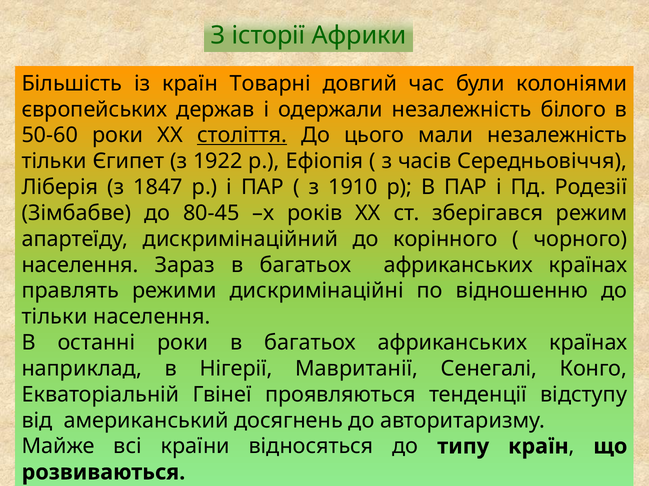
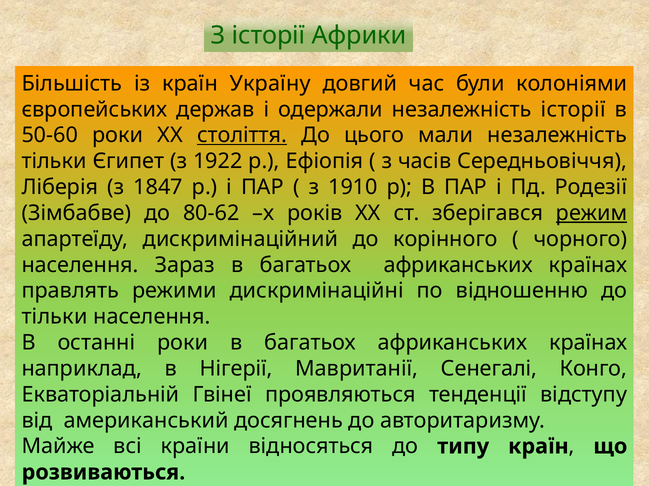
Товарні: Товарні -> Україну
незалежність білого: білого -> історії
80-45: 80-45 -> 80-62
режим underline: none -> present
